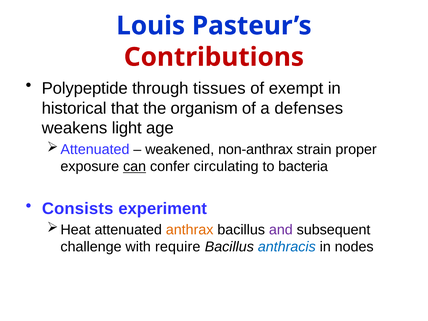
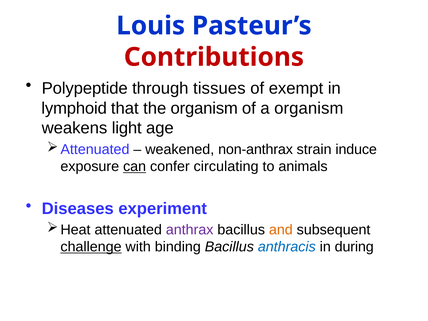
historical: historical -> lymphoid
a defenses: defenses -> organism
proper: proper -> induce
bacteria: bacteria -> animals
Consists: Consists -> Diseases
anthrax colour: orange -> purple
and colour: purple -> orange
challenge underline: none -> present
require: require -> binding
nodes: nodes -> during
